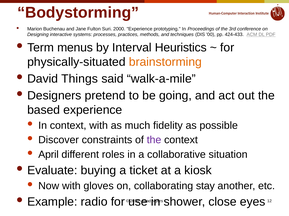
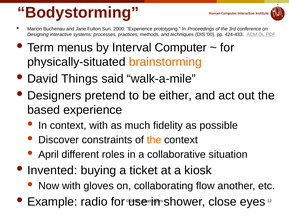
Heuristics: Heuristics -> Computer
going: going -> either
the at (154, 140) colour: purple -> orange
Evaluate: Evaluate -> Invented
stay: stay -> flow
